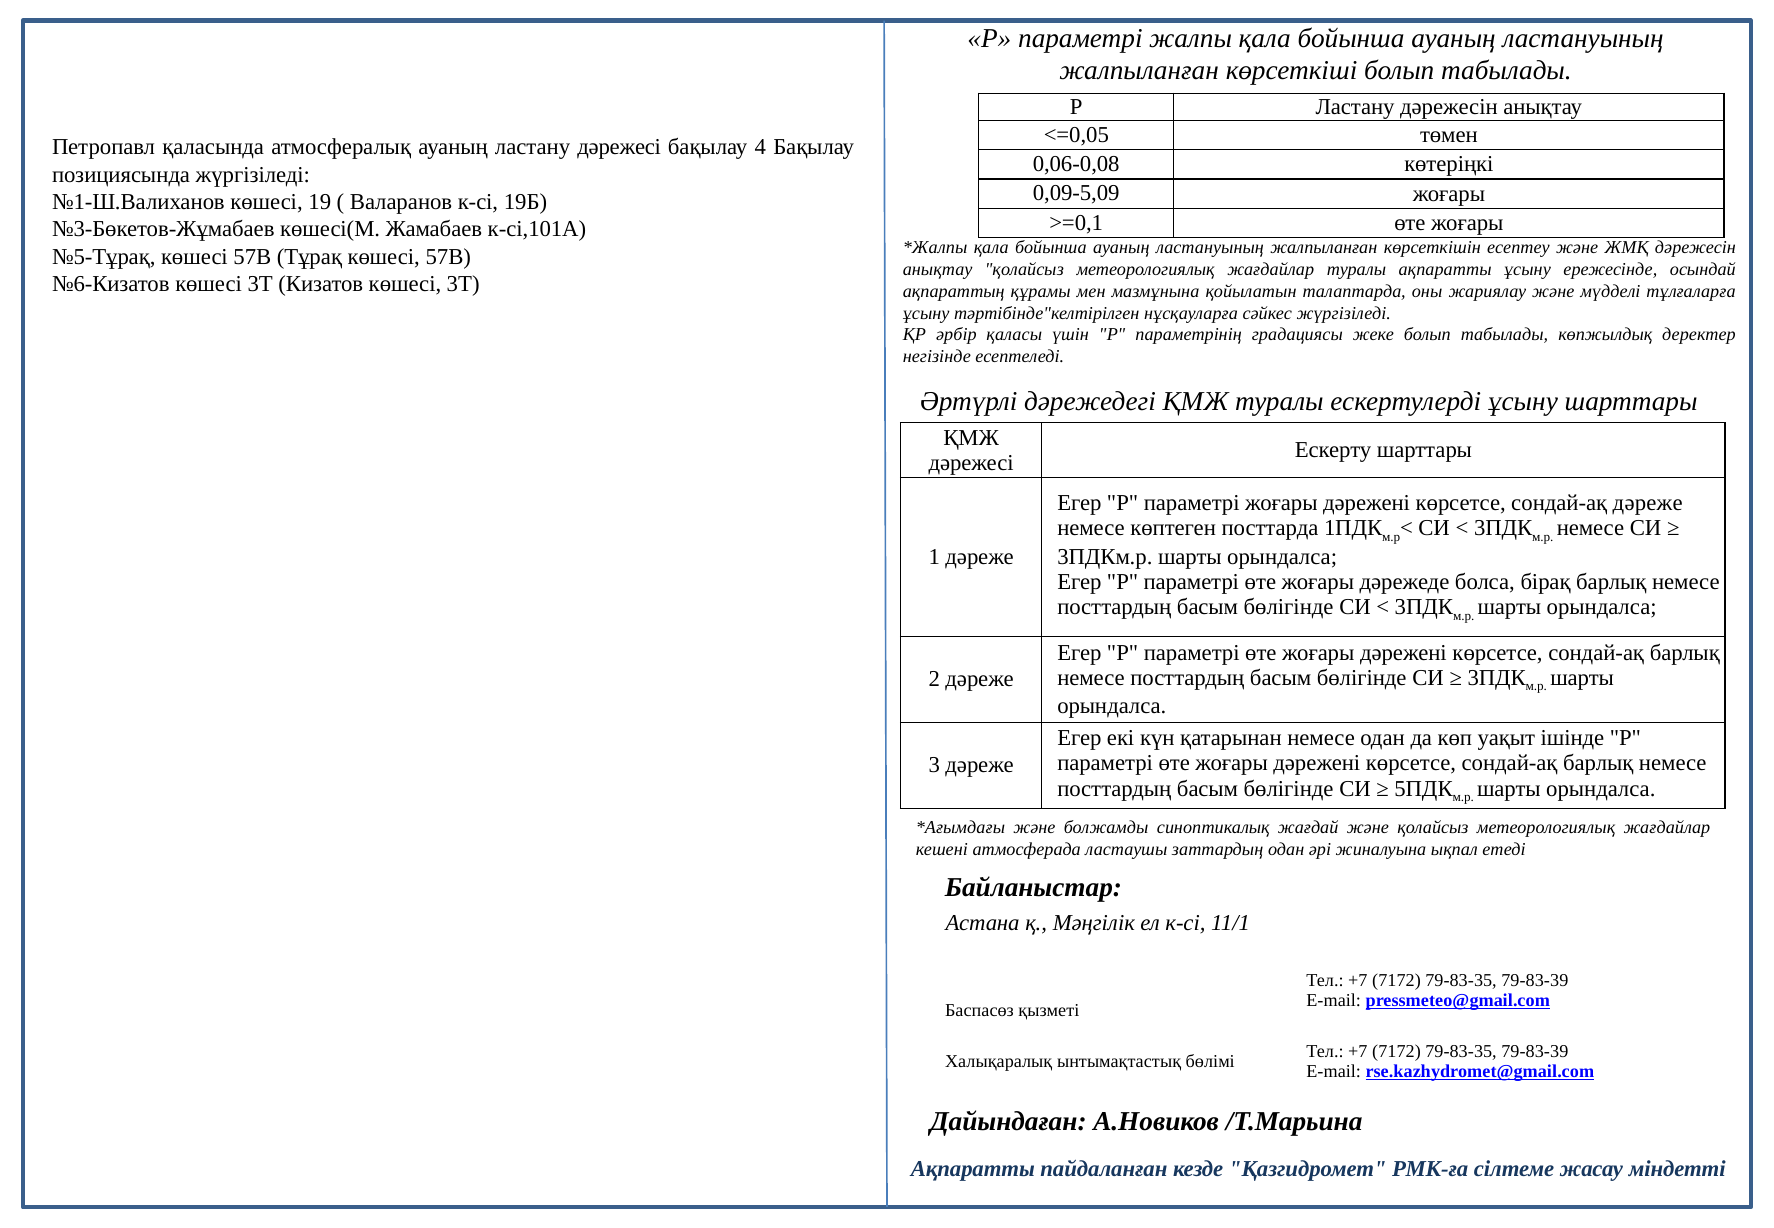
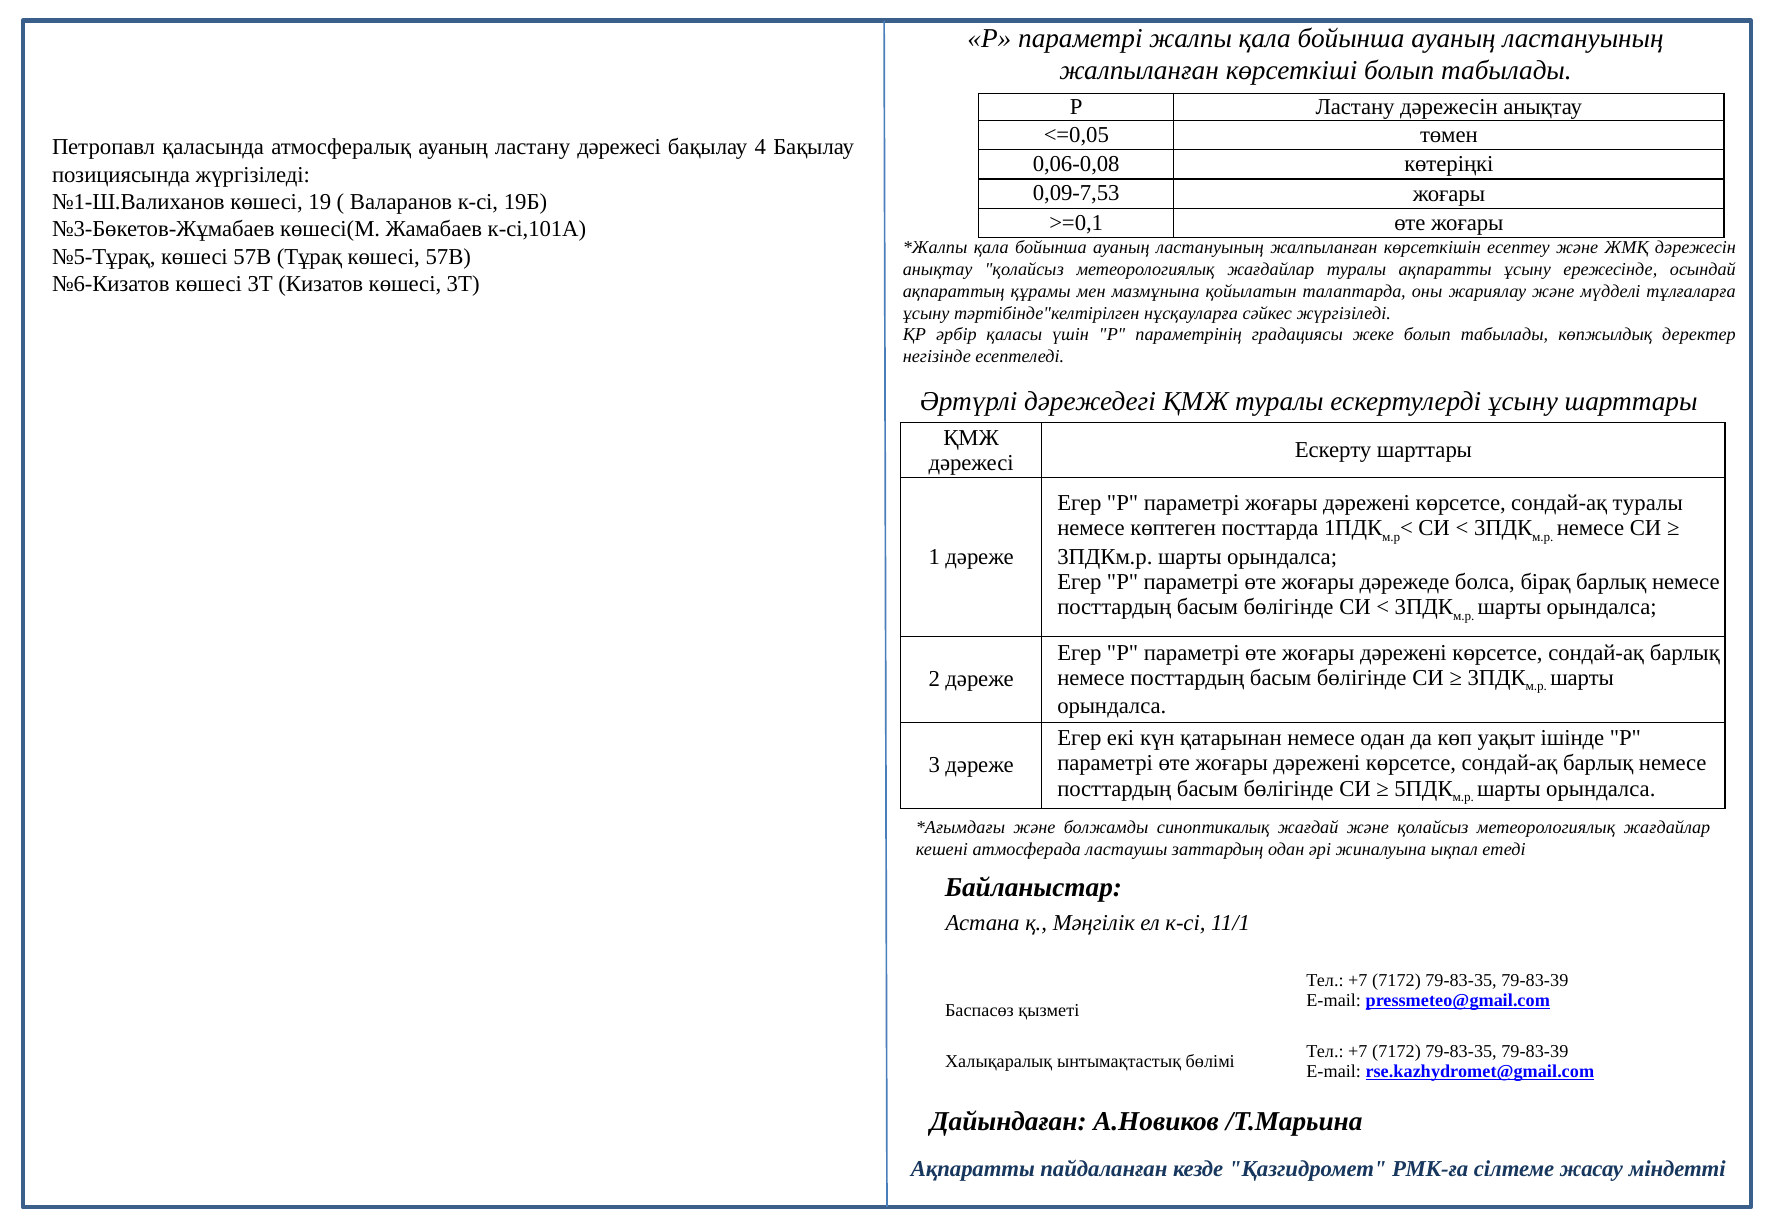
0,09-5,09: 0,09-5,09 -> 0,09-7,53
сондай-ақ дәреже: дәреже -> туралы
